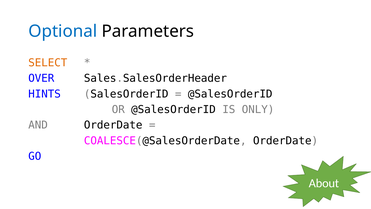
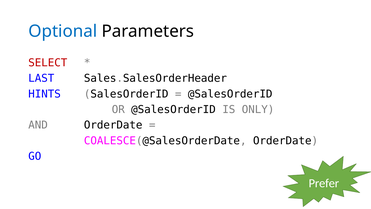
SELECT colour: orange -> red
OVER: OVER -> LAST
About: About -> Prefer
